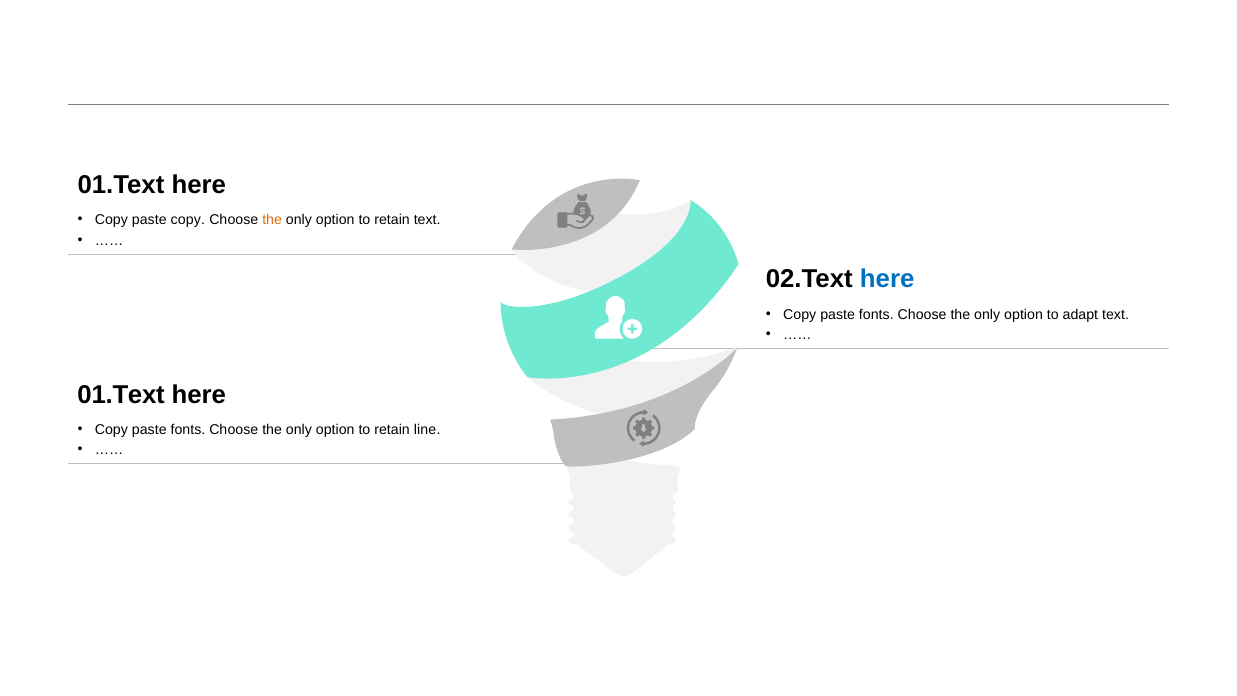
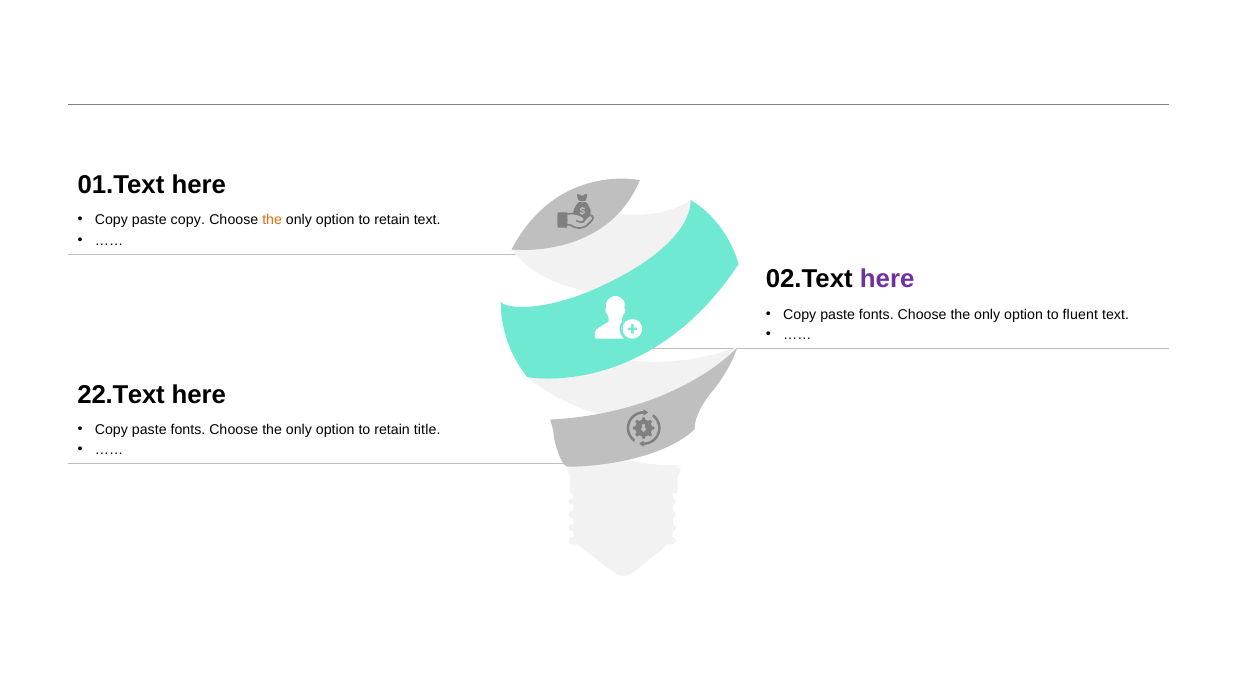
here at (887, 279) colour: blue -> purple
adapt: adapt -> fluent
01.Text at (121, 394): 01.Text -> 22.Text
line: line -> title
